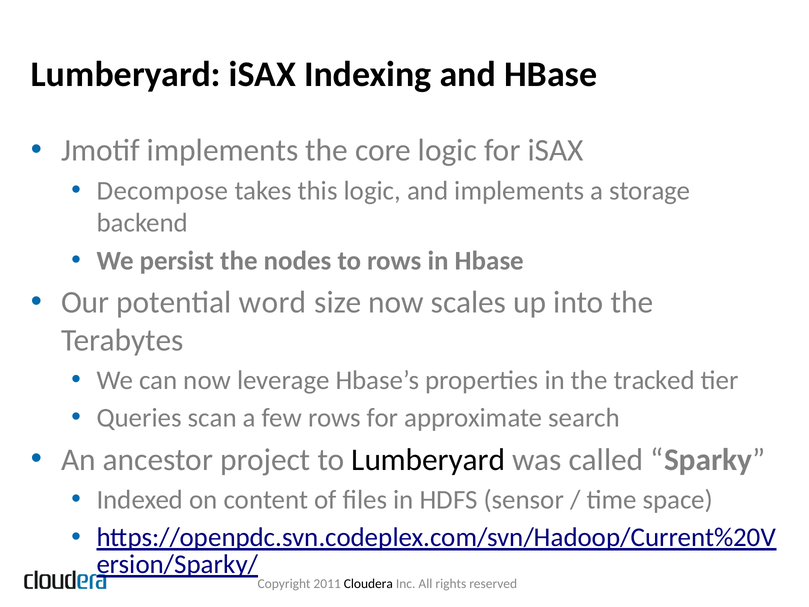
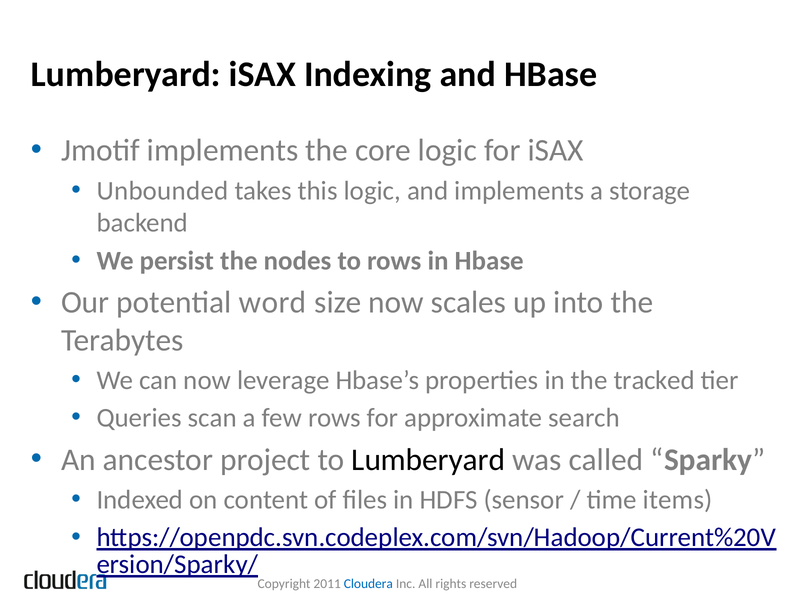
Decompose: Decompose -> Unbounded
space: space -> items
Cloudera colour: black -> blue
